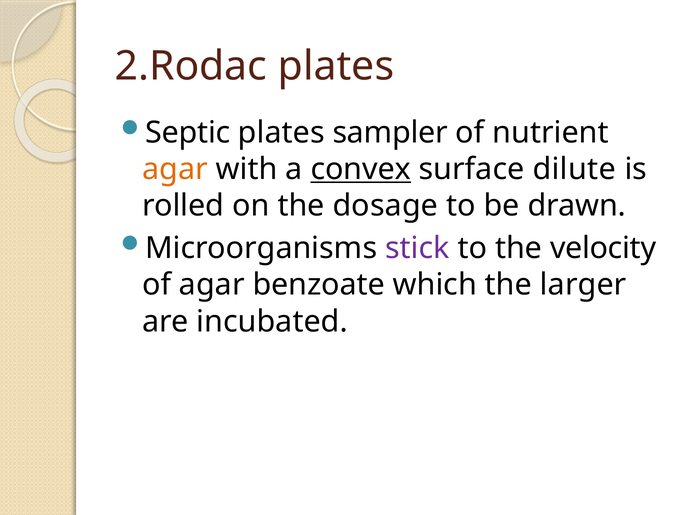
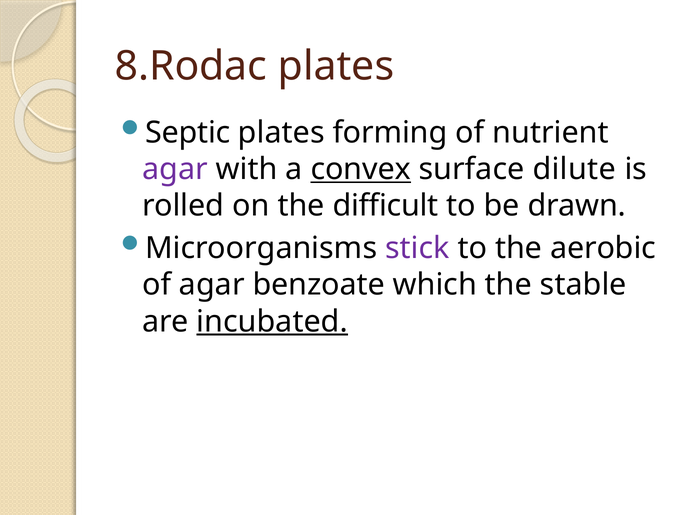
2.Rodac: 2.Rodac -> 8.Rodac
sampler: sampler -> forming
agar at (175, 169) colour: orange -> purple
dosage: dosage -> difficult
velocity: velocity -> aerobic
larger: larger -> stable
incubated underline: none -> present
